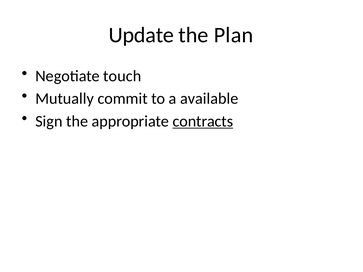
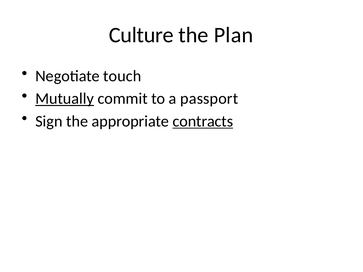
Update: Update -> Culture
Mutually underline: none -> present
available: available -> passport
